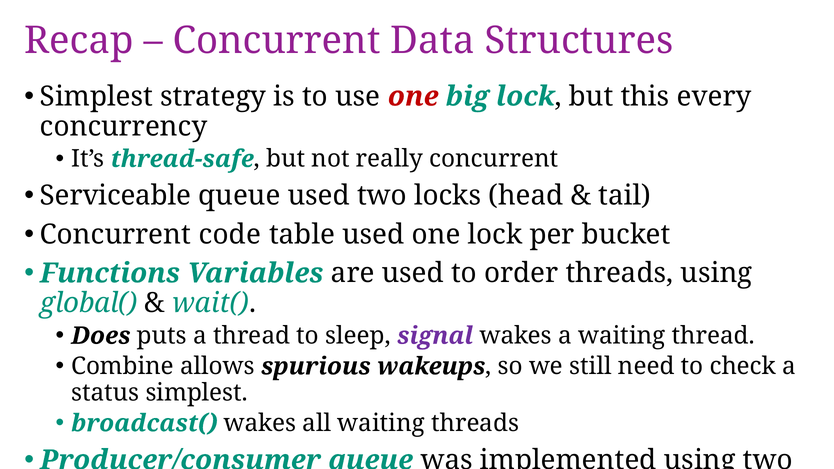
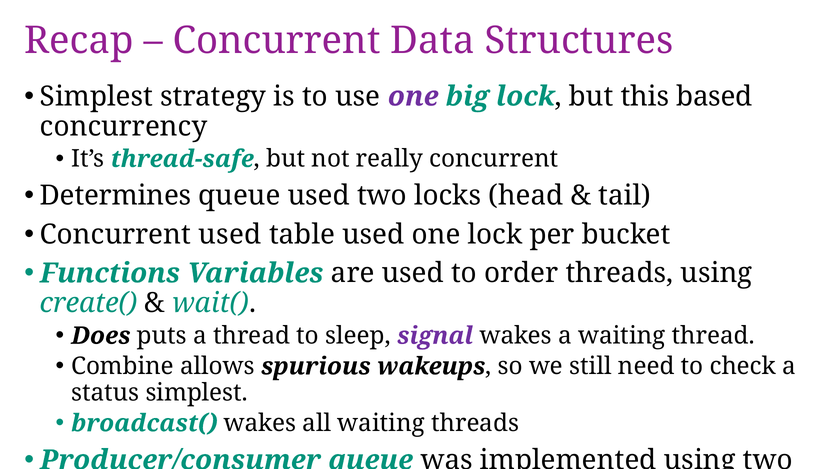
one at (413, 96) colour: red -> purple
every: every -> based
Serviceable: Serviceable -> Determines
Concurrent code: code -> used
global(: global( -> create(
